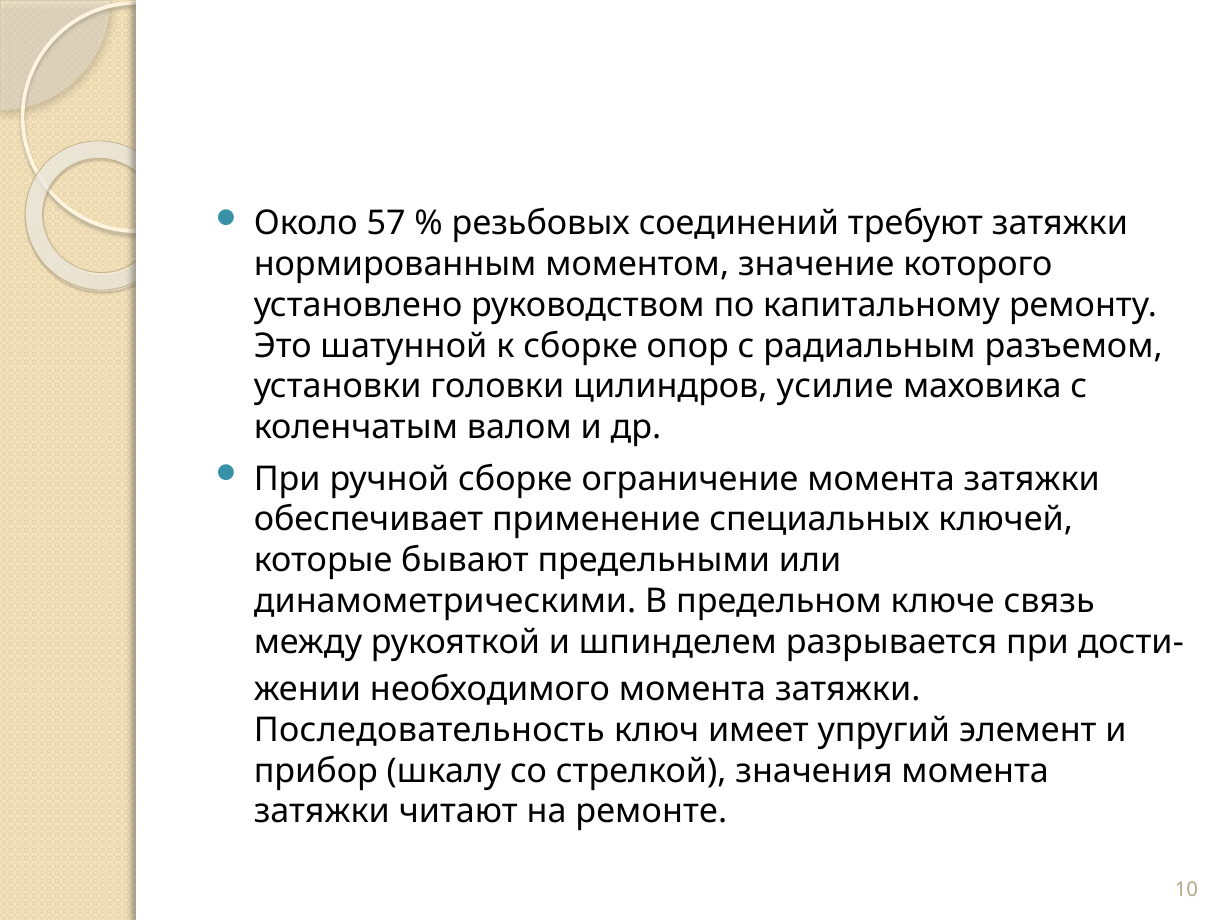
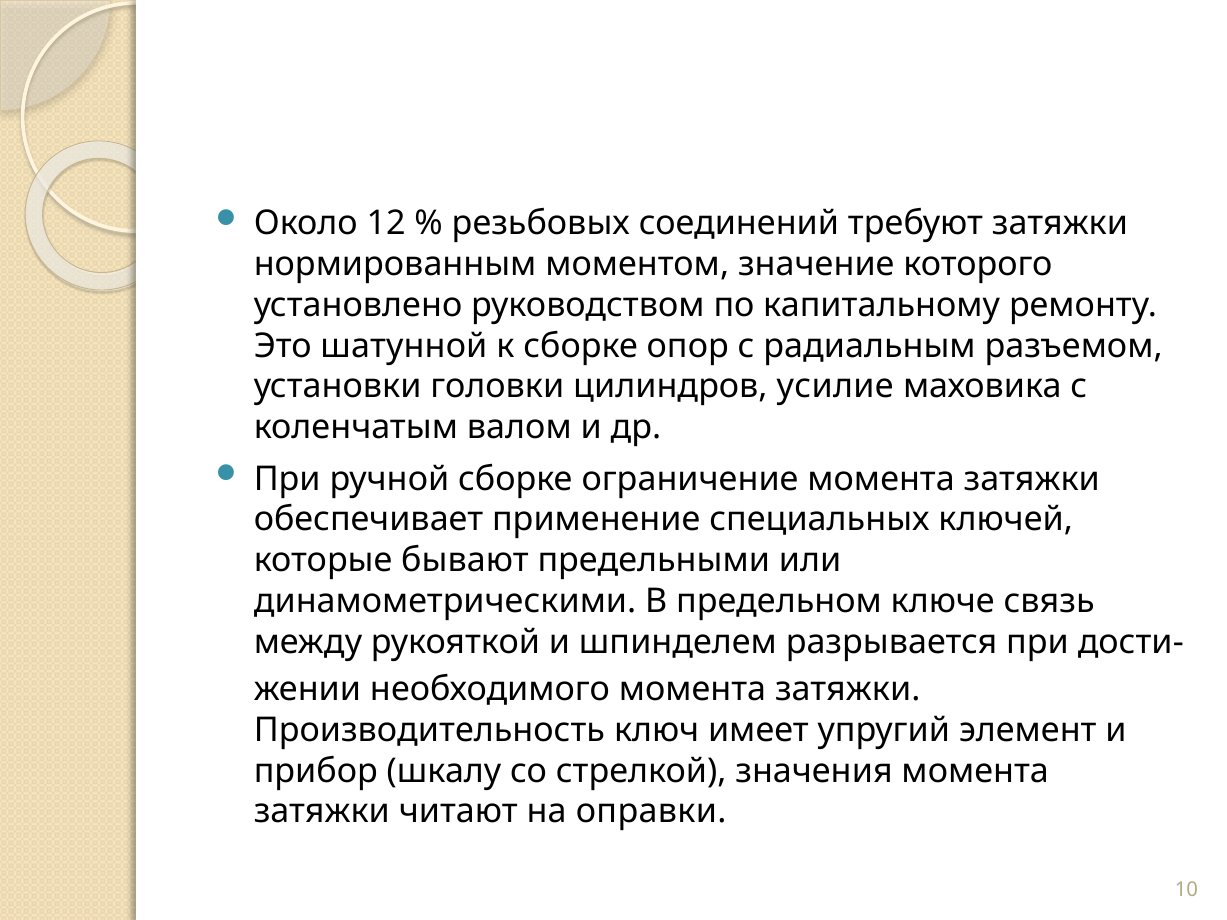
57: 57 -> 12
Последовательность: Последовательность -> Производительность
ремонте: ремонте -> оправки
